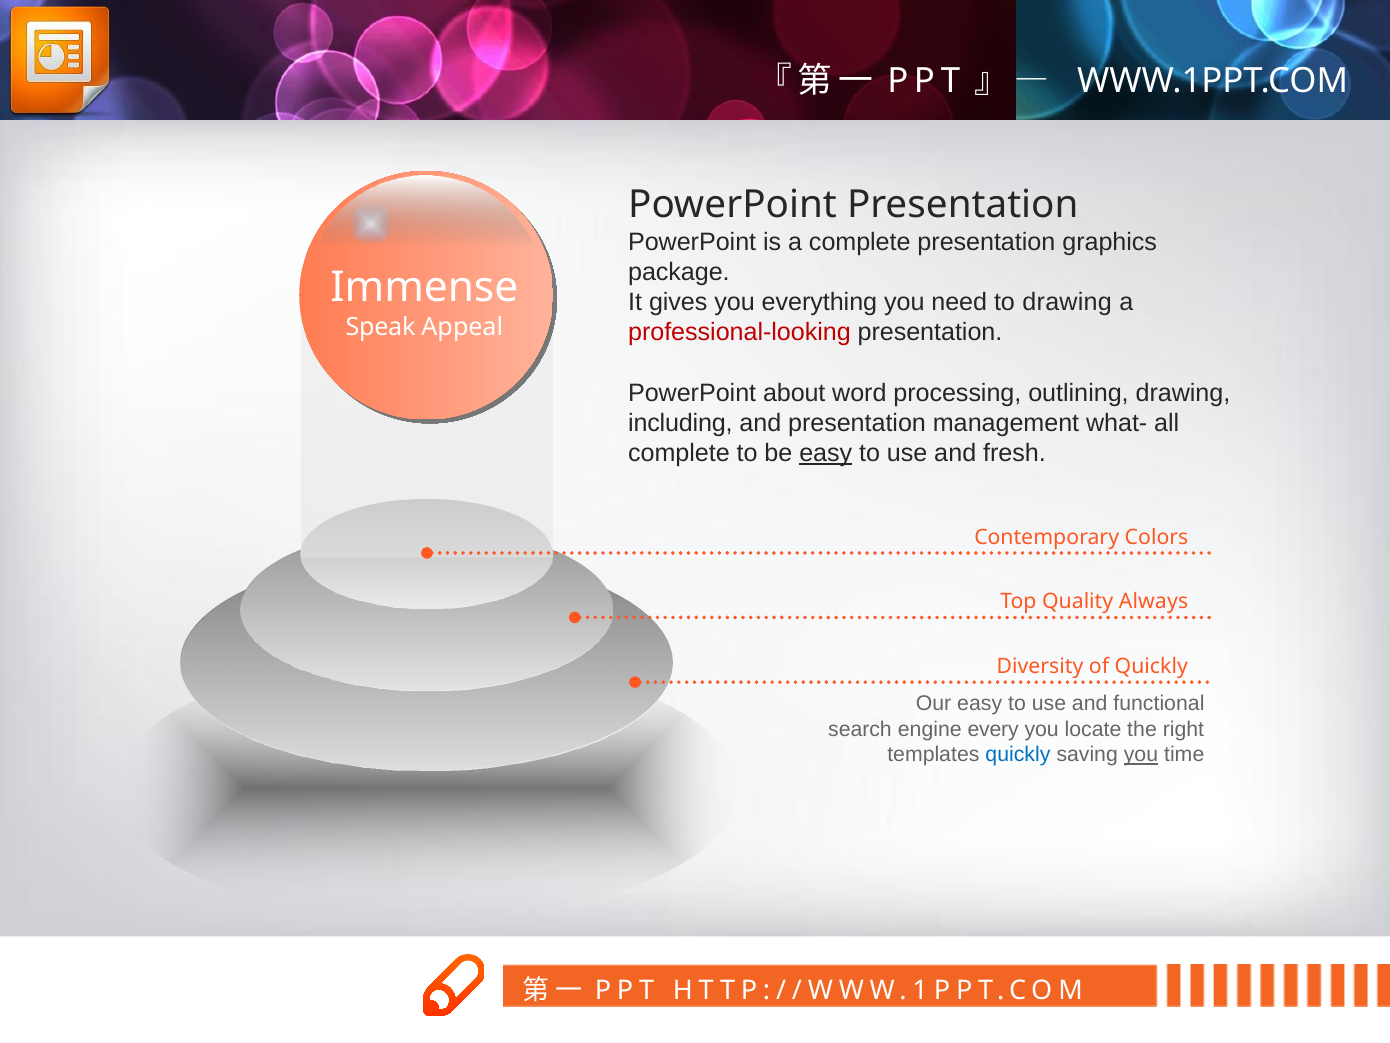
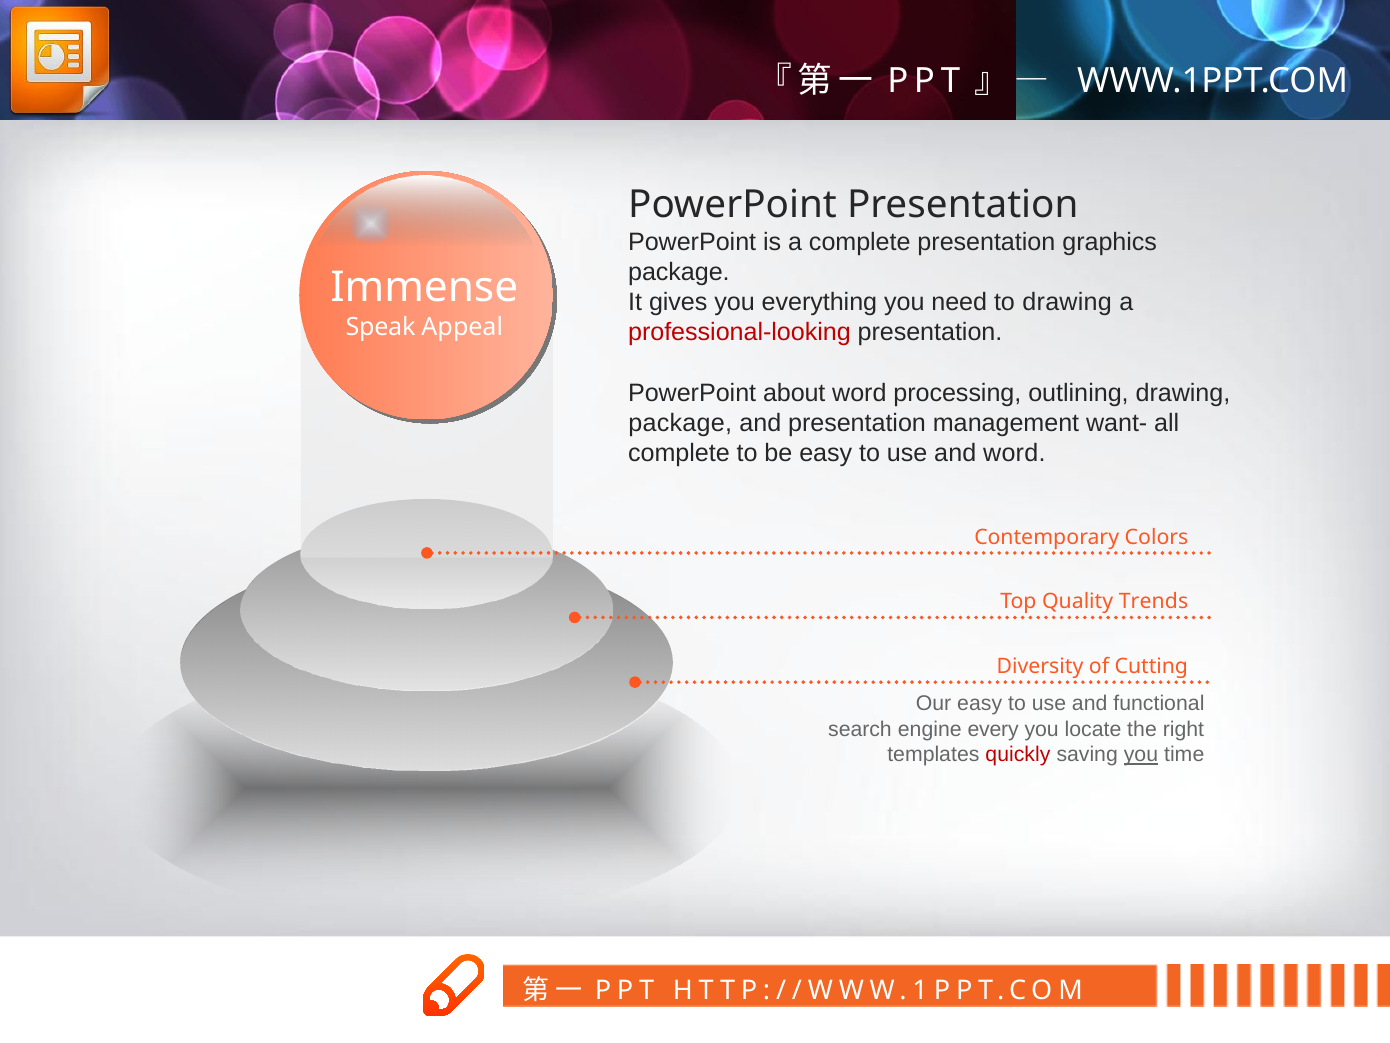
including at (680, 423): including -> package
what-: what- -> want-
easy at (826, 453) underline: present -> none
and fresh: fresh -> word
Always: Always -> Trends
of Quickly: Quickly -> Cutting
quickly at (1018, 755) colour: blue -> red
